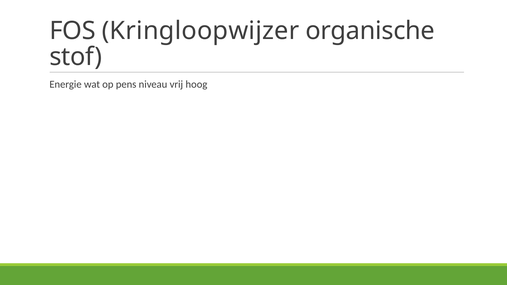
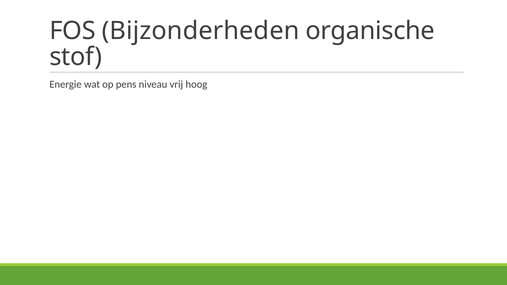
Kringloopwijzer: Kringloopwijzer -> Bijzonderheden
